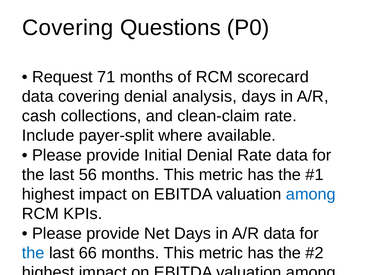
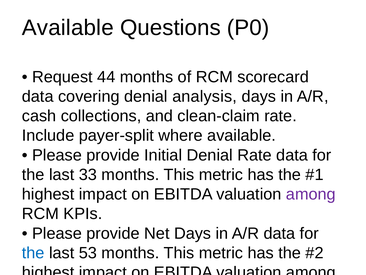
Covering at (68, 28): Covering -> Available
71: 71 -> 44
56: 56 -> 33
among at (311, 194) colour: blue -> purple
66: 66 -> 53
